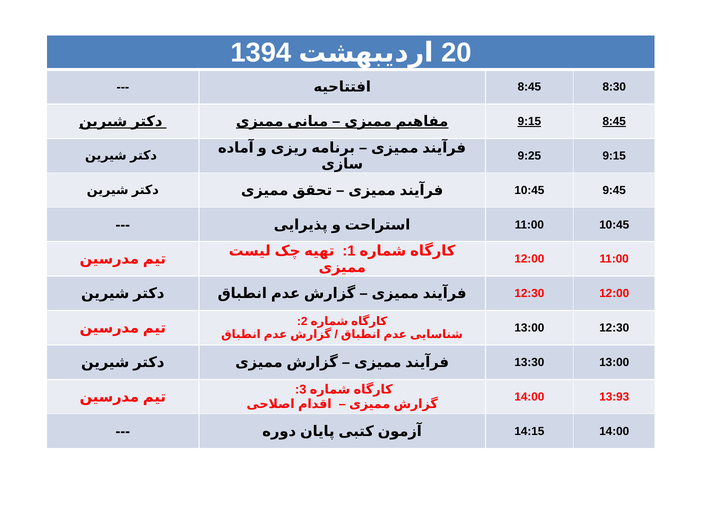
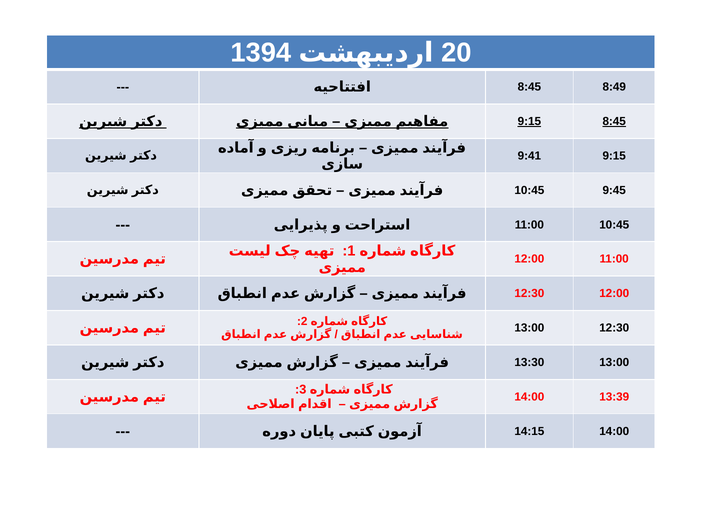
8:30: 8:30 -> 8:49
9:25: 9:25 -> 9:41
13:93: 13:93 -> 13:39
